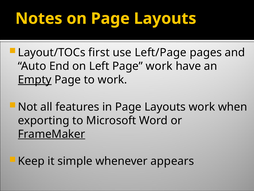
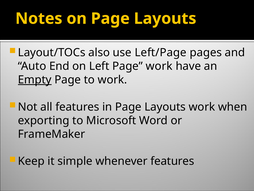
first: first -> also
FrameMaker underline: present -> none
whenever appears: appears -> features
